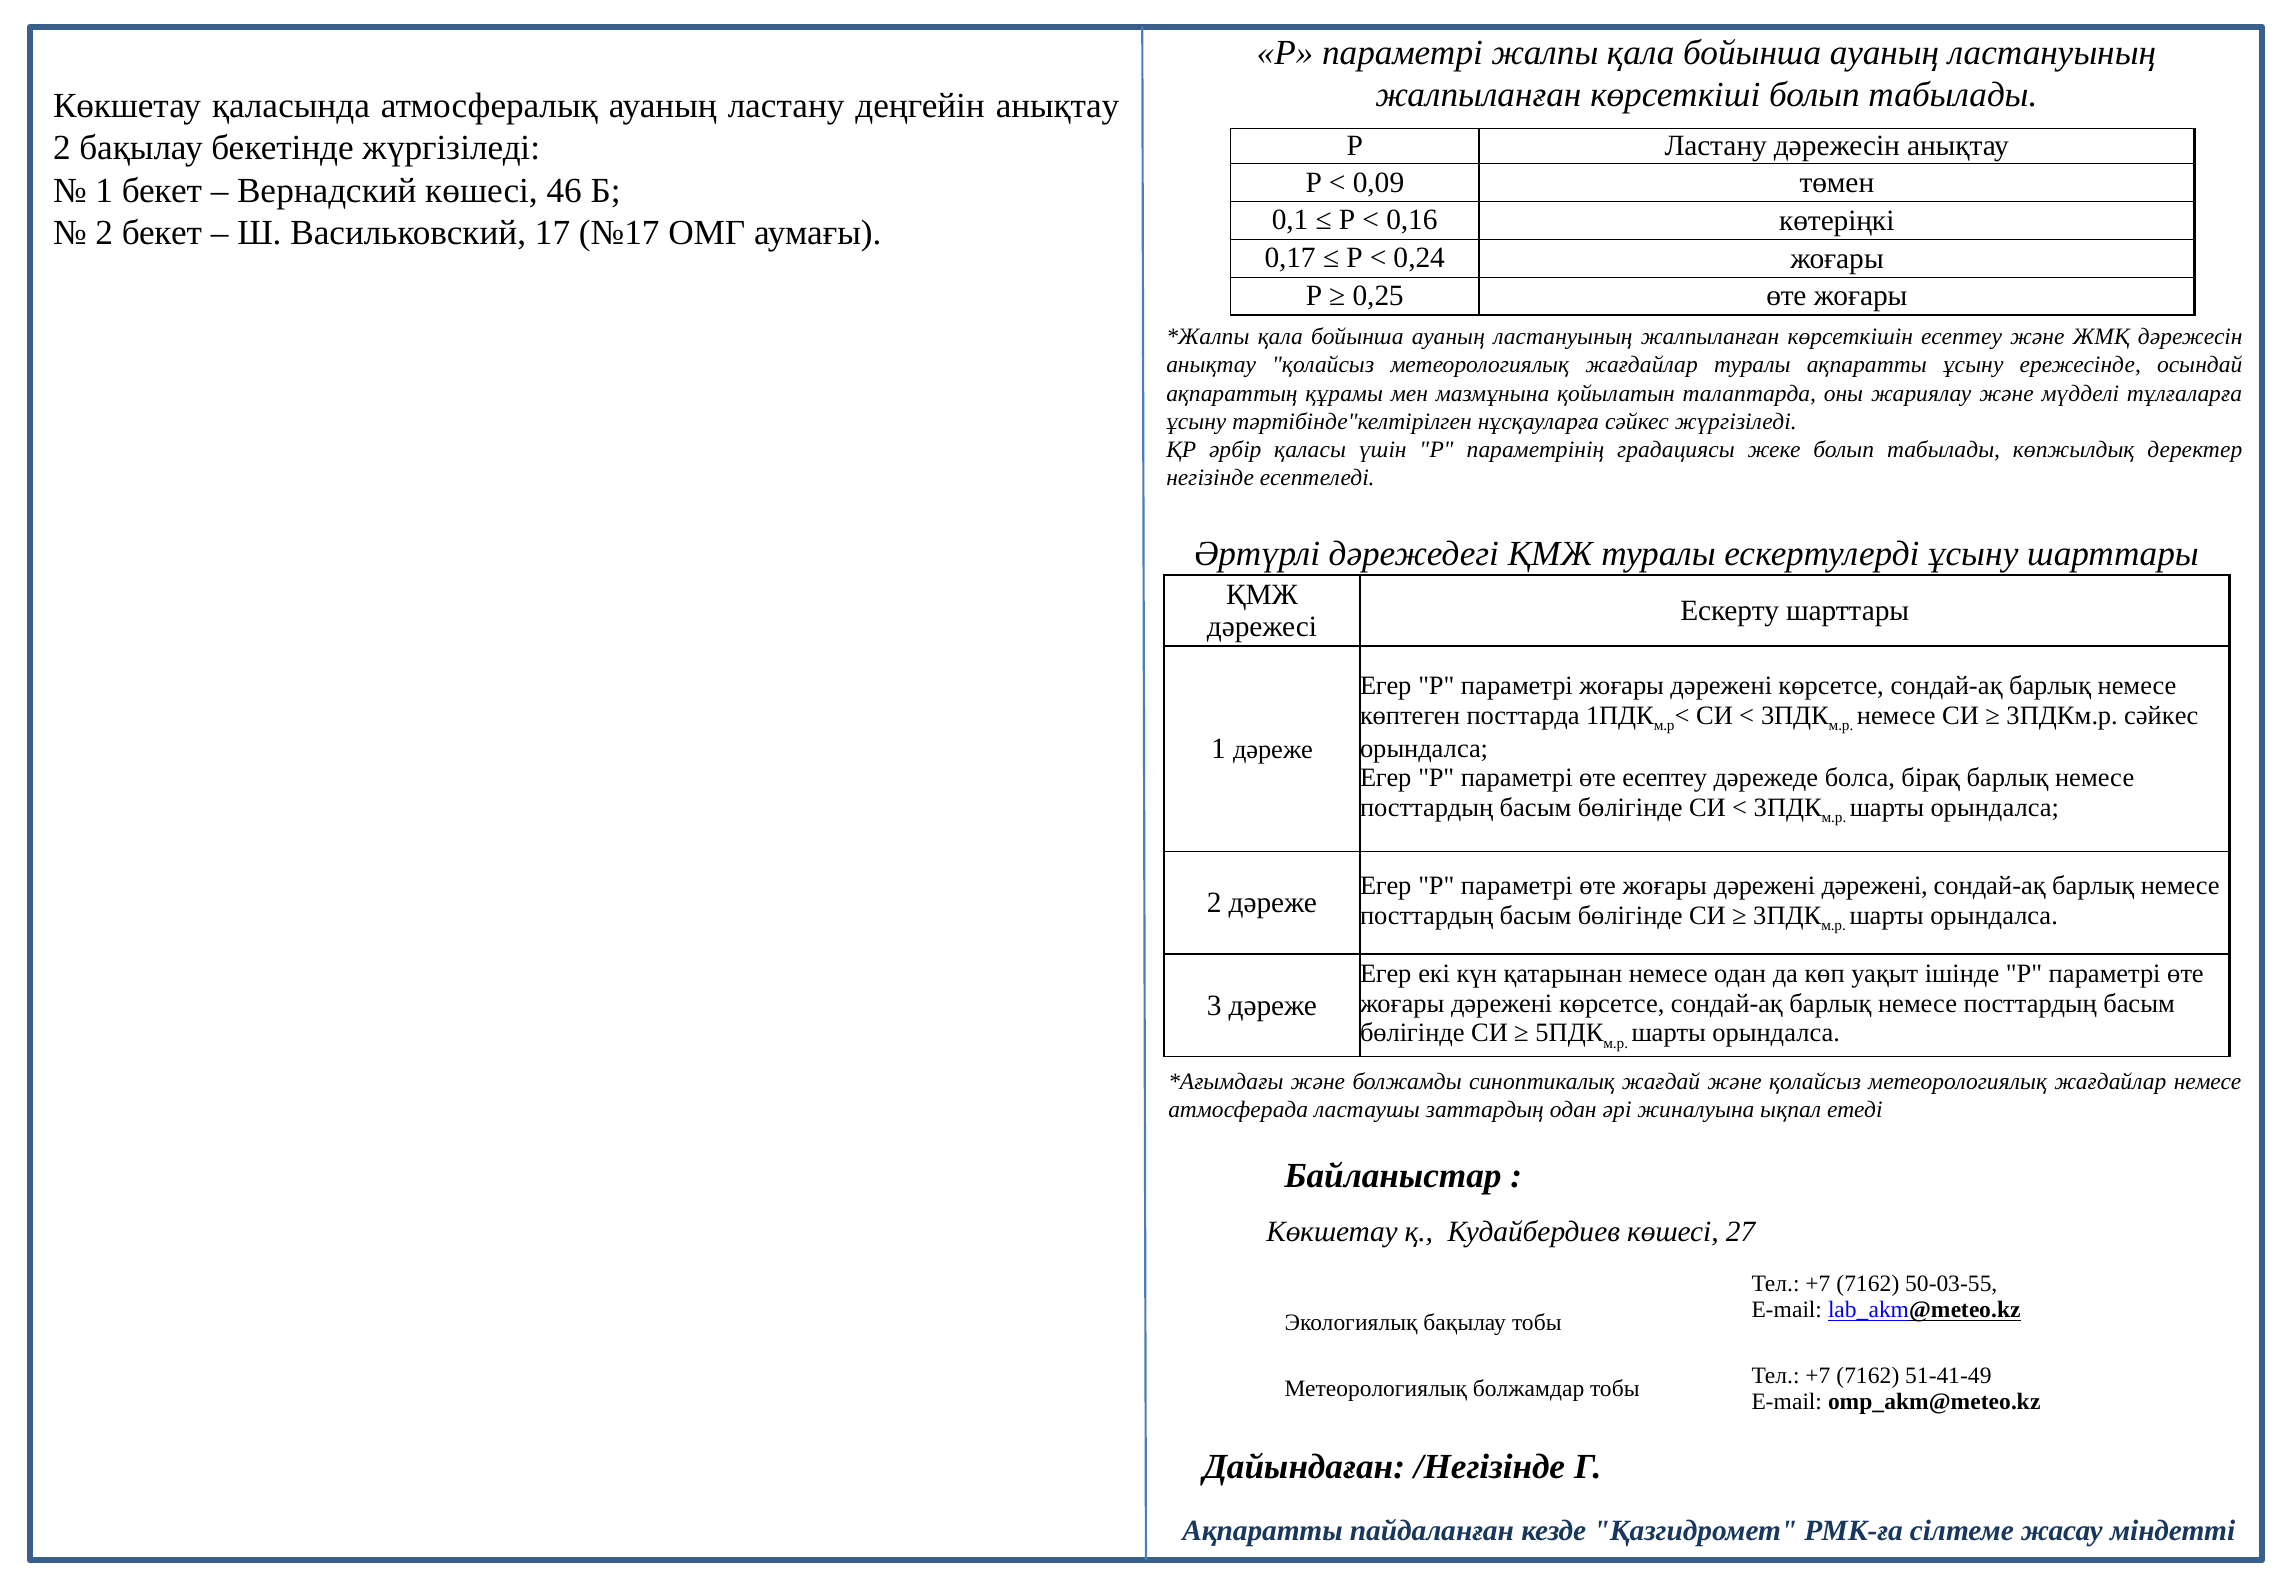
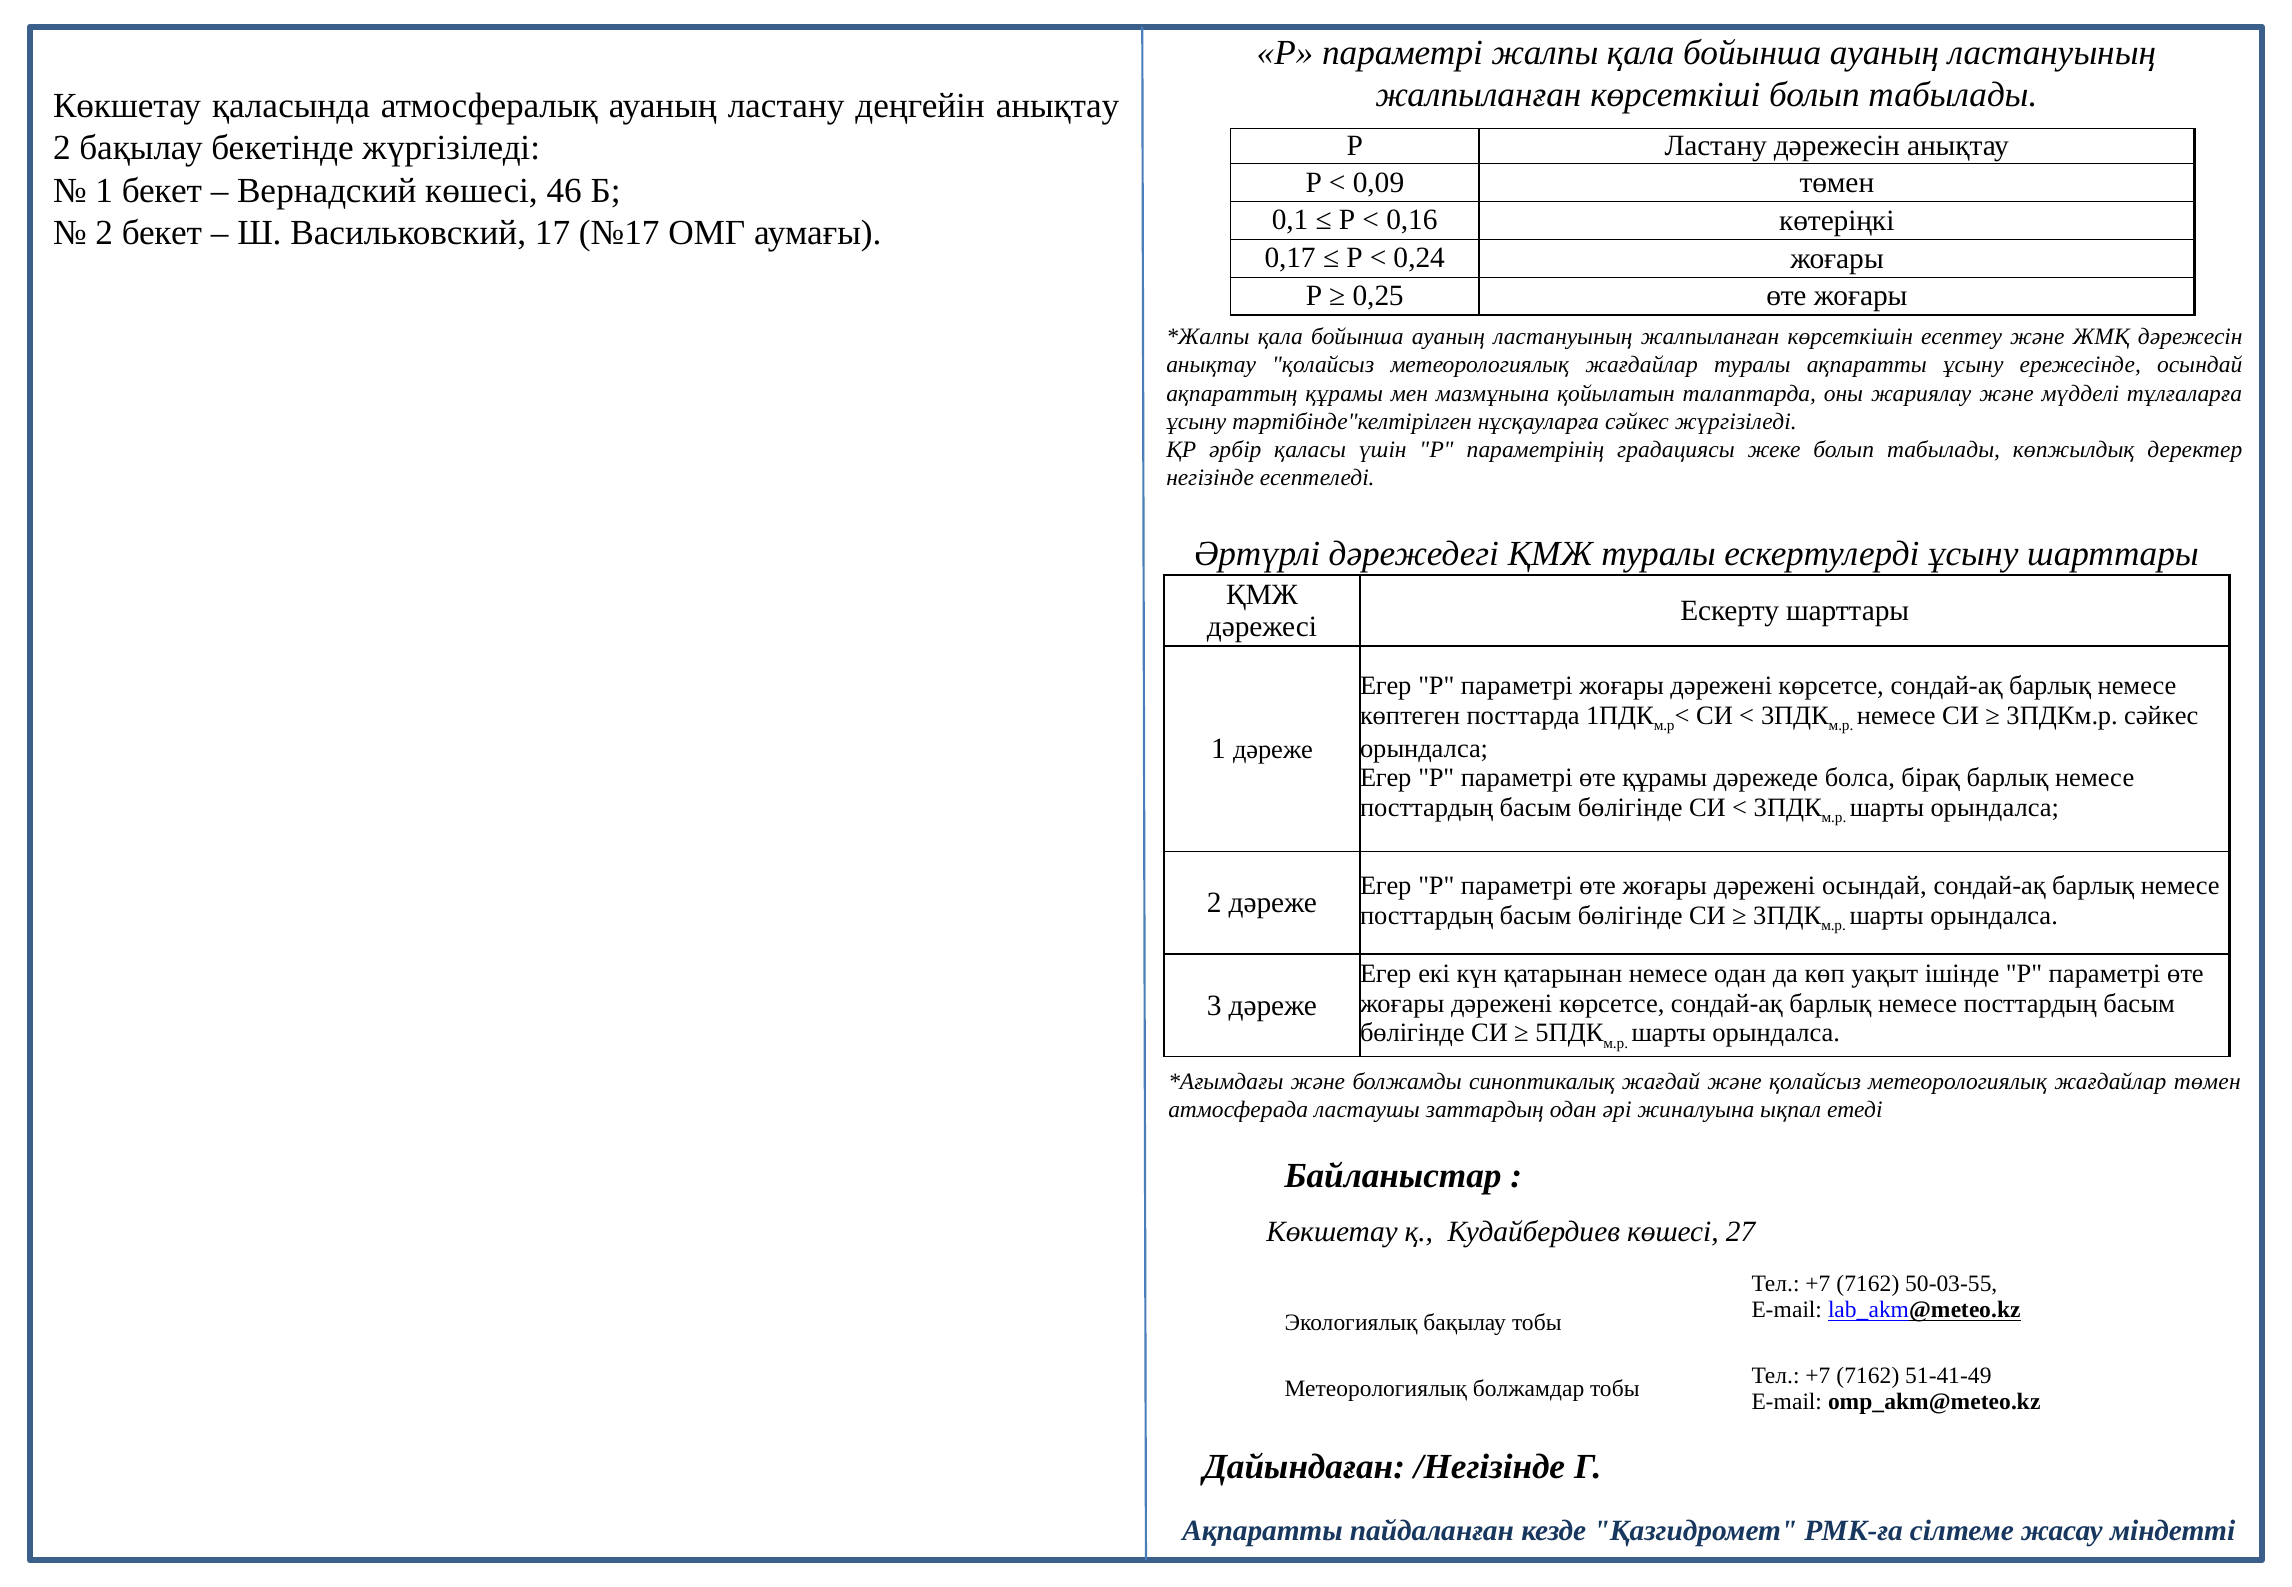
өте есептеу: есептеу -> құрамы
дәрежені дәрежені: дәрежені -> осындай
жағдайлар немесе: немесе -> төмен
